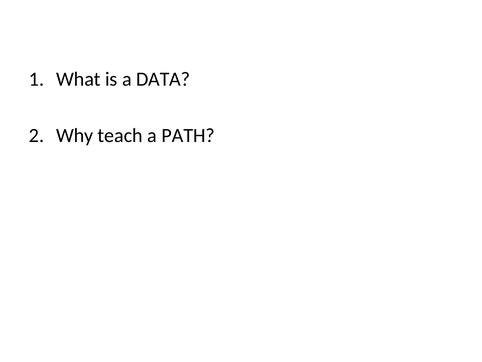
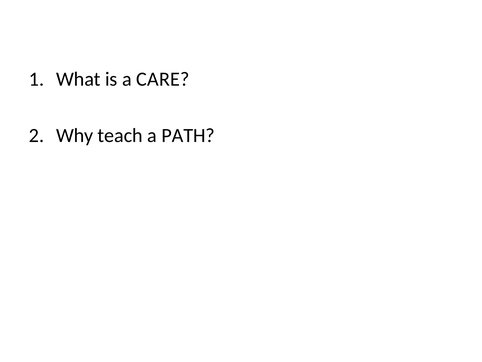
DATA: DATA -> CARE
